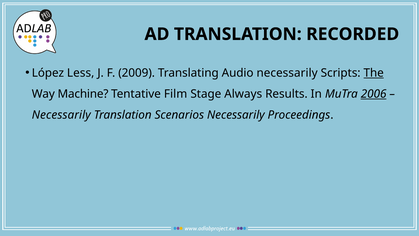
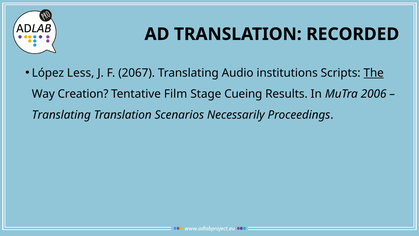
2009: 2009 -> 2067
Audio necessarily: necessarily -> institutions
Machine: Machine -> Creation
Always: Always -> Cueing
2006 underline: present -> none
Necessarily at (61, 115): Necessarily -> Translating
